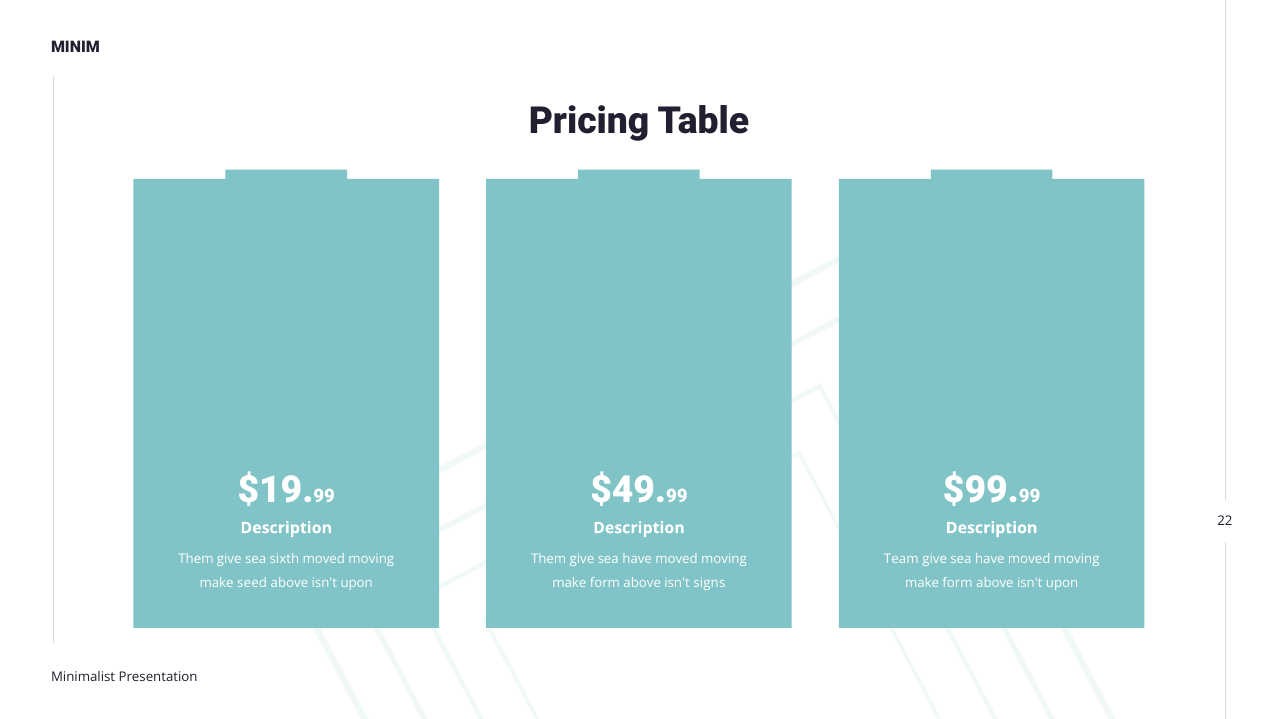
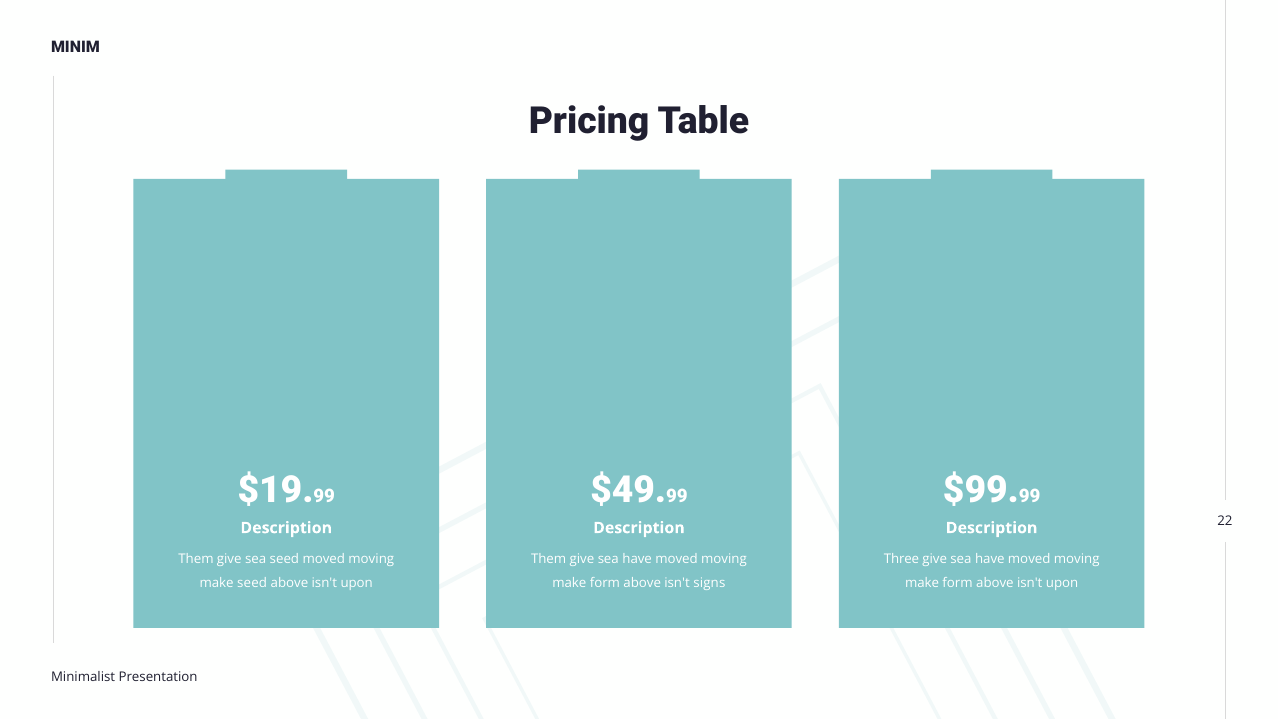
sea sixth: sixth -> seed
Team: Team -> Three
